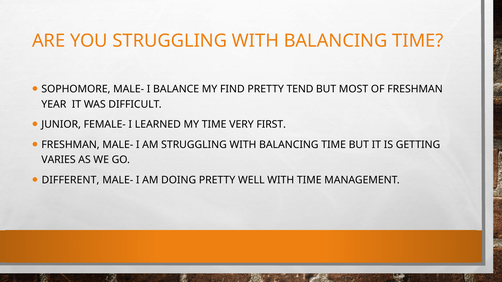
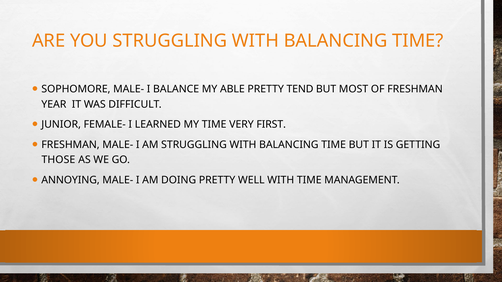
FIND: FIND -> ABLE
VARIES: VARIES -> THOSE
DIFFERENT: DIFFERENT -> ANNOYING
